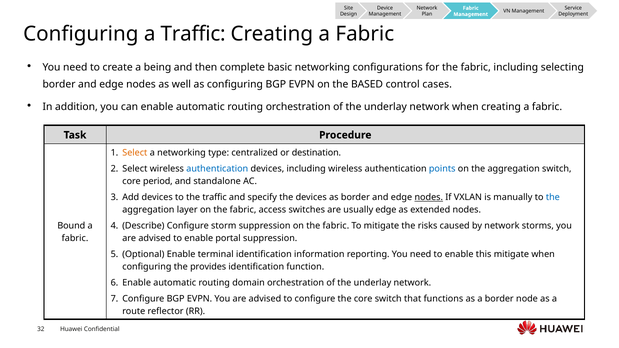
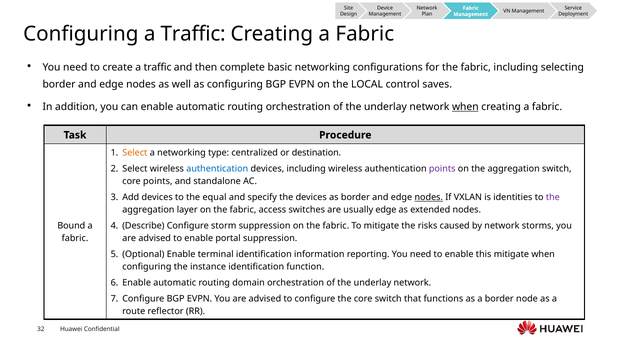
create a being: being -> traffic
BASED: BASED -> LOCAL
cases: cases -> saves
when at (465, 107) underline: none -> present
points at (442, 169) colour: blue -> purple
core period: period -> points
the traffic: traffic -> equal
manually: manually -> identities
the at (553, 198) colour: blue -> purple
provides: provides -> instance
